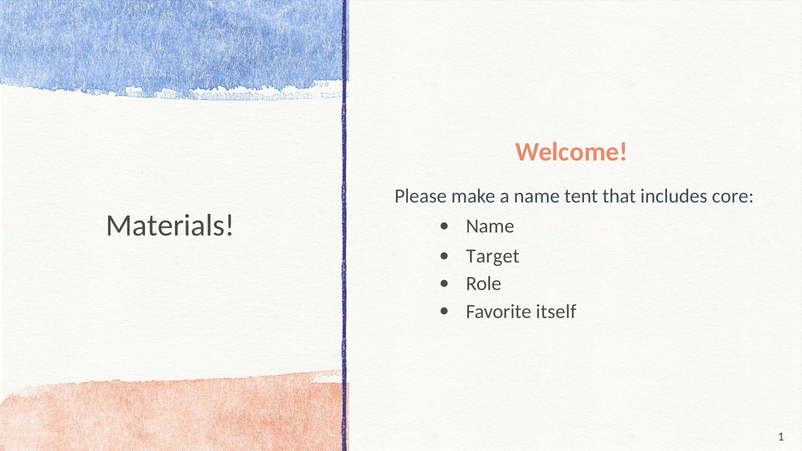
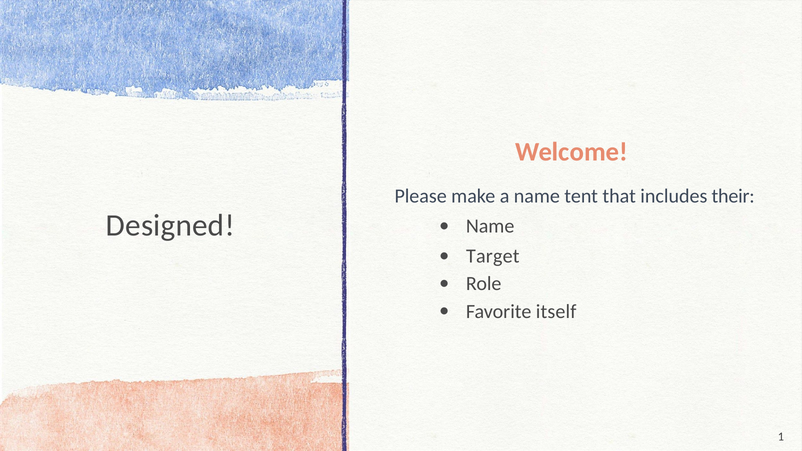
core: core -> their
Materials: Materials -> Designed
